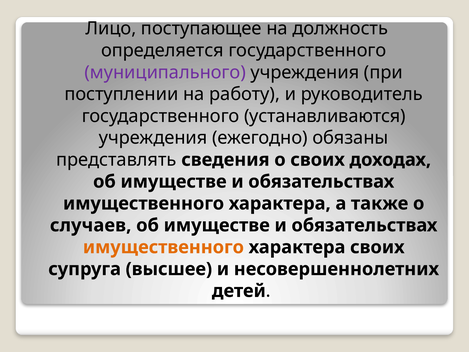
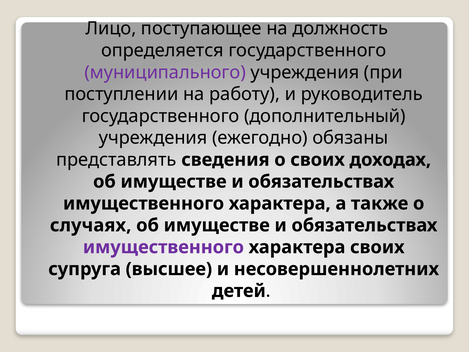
устанавливаются: устанавливаются -> дополнительный
случаев: случаев -> случаях
имущественного at (163, 247) colour: orange -> purple
